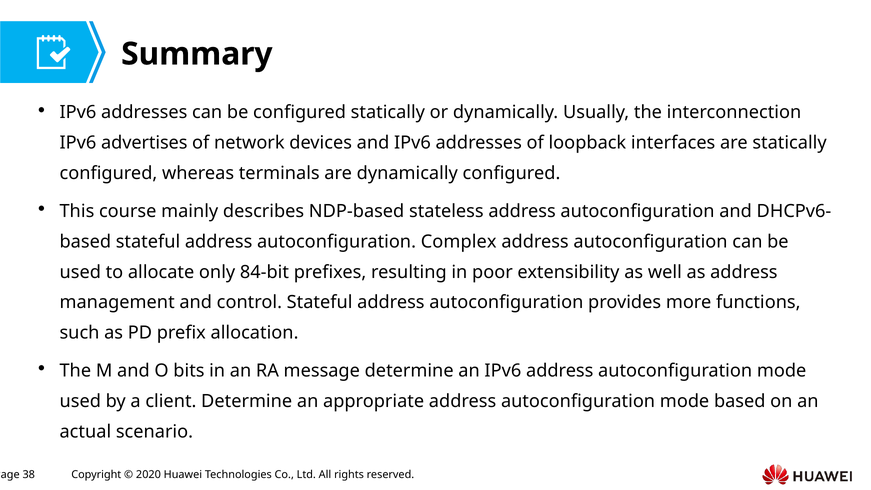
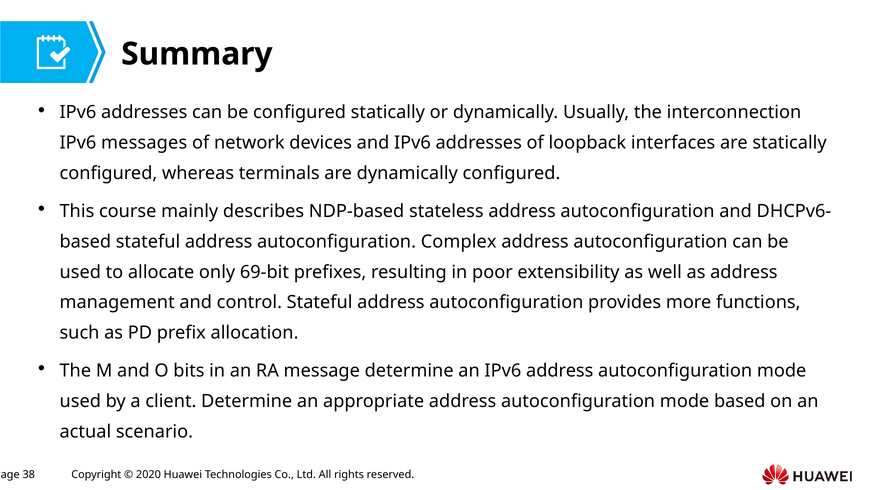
advertises: advertises -> messages
84-bit: 84-bit -> 69-bit
